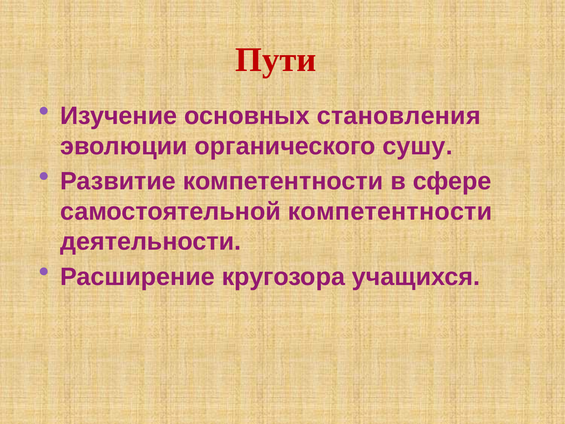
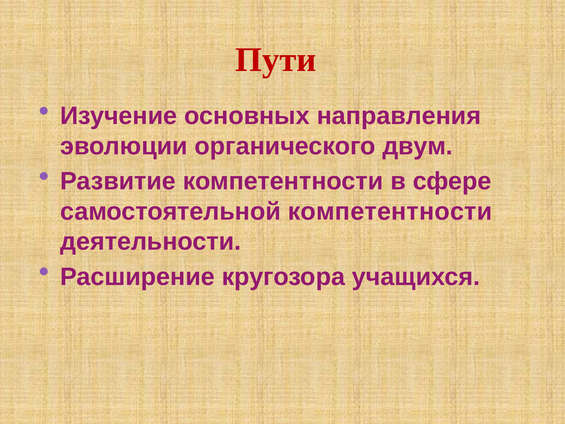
становления: становления -> направления
сушу: сушу -> двум
